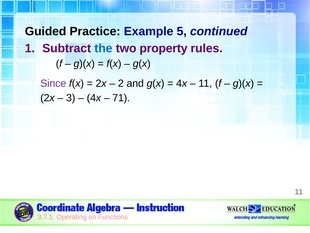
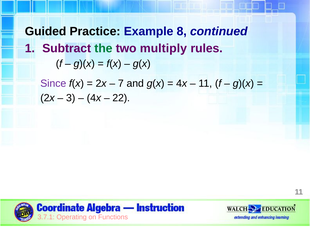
5: 5 -> 8
the colour: blue -> green
property: property -> multiply
2: 2 -> 7
71: 71 -> 22
